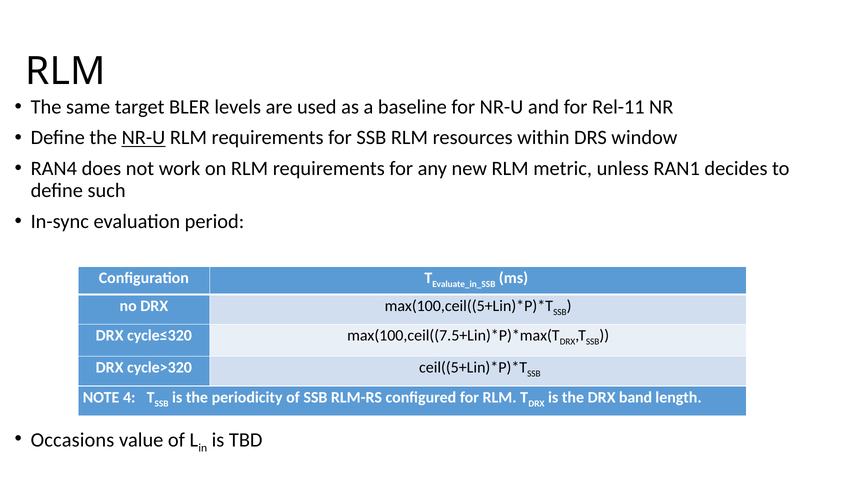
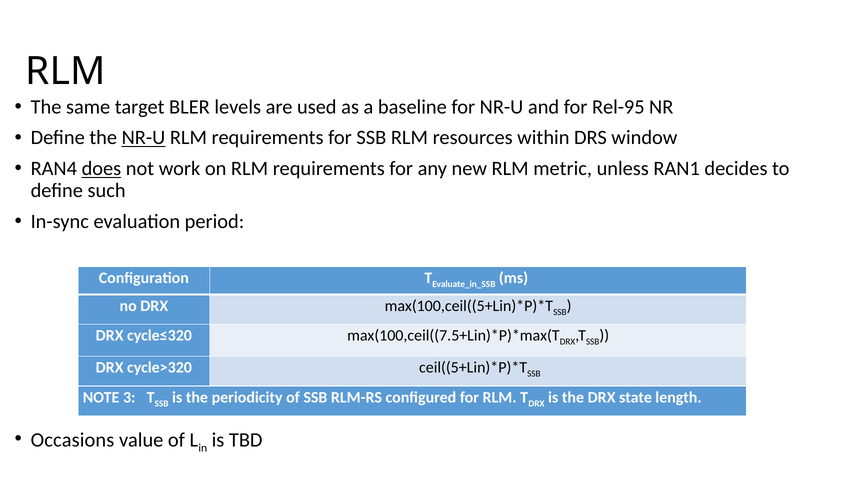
Rel-11: Rel-11 -> Rel-95
does underline: none -> present
4: 4 -> 3
band: band -> state
